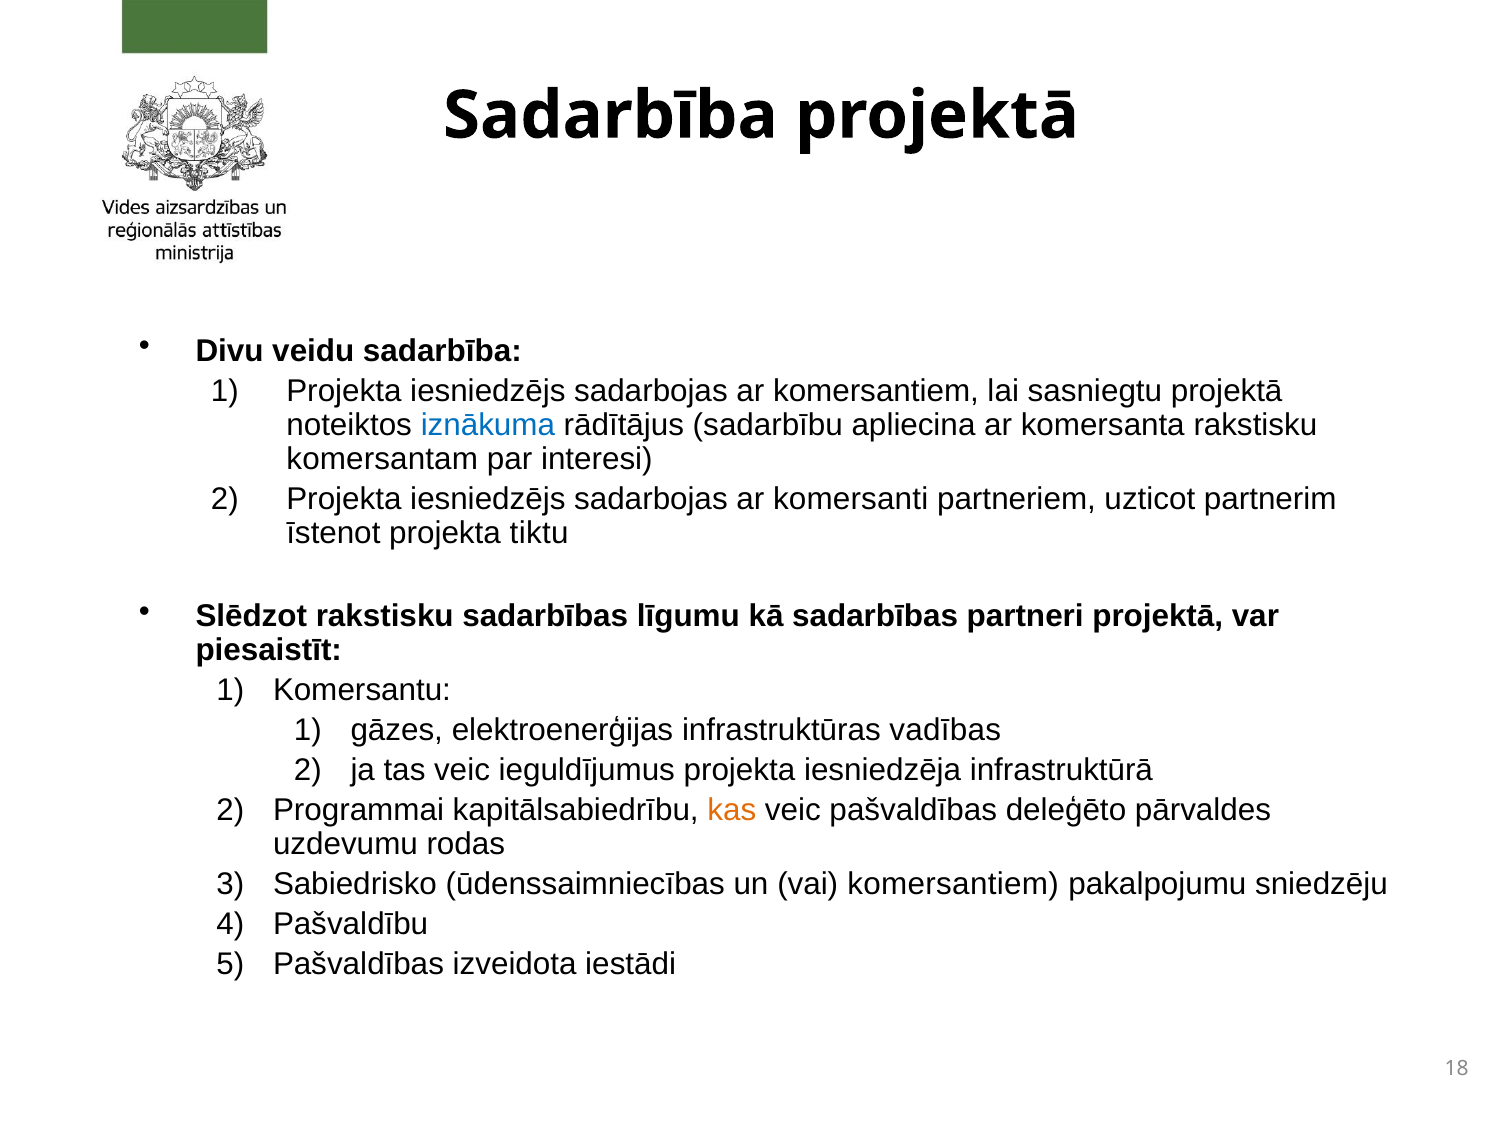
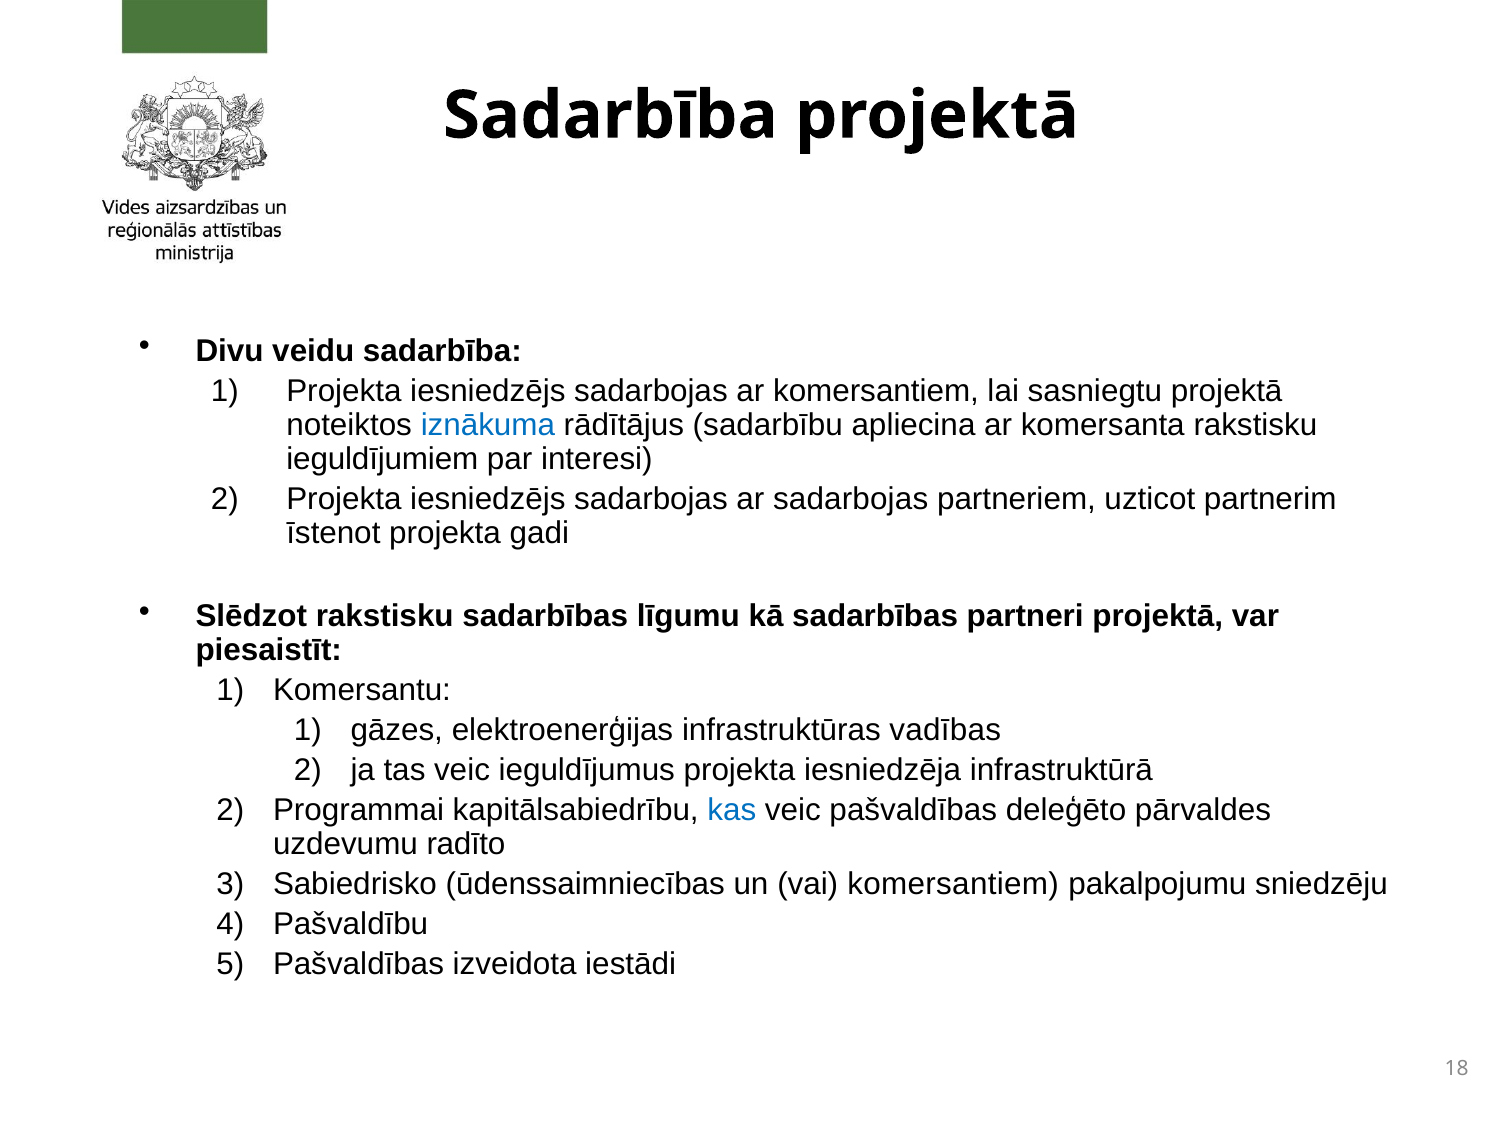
komersantam: komersantam -> ieguldījumiem
ar komersanti: komersanti -> sadarbojas
tiktu: tiktu -> gadi
kas colour: orange -> blue
rodas: rodas -> radīto
